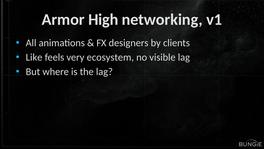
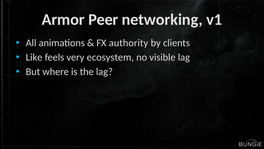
High: High -> Peer
designers: designers -> authority
